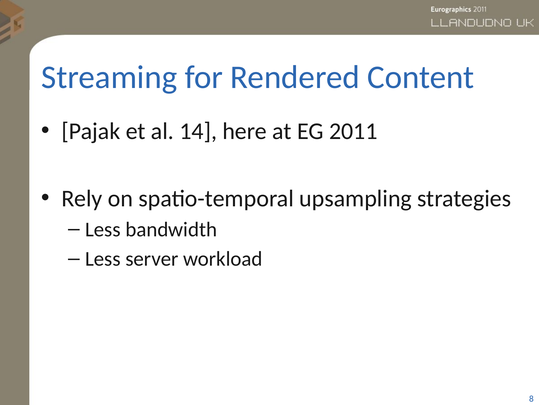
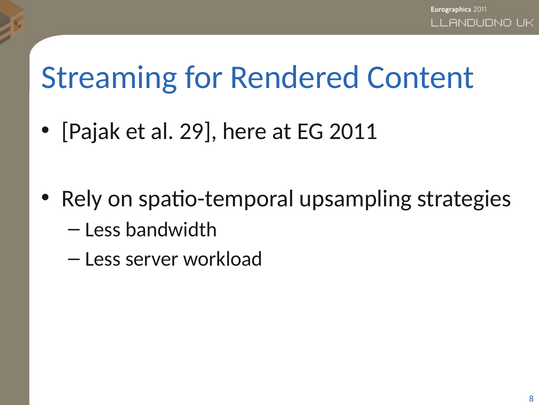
14: 14 -> 29
